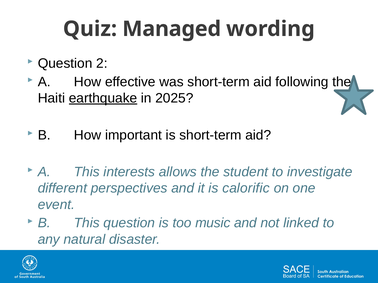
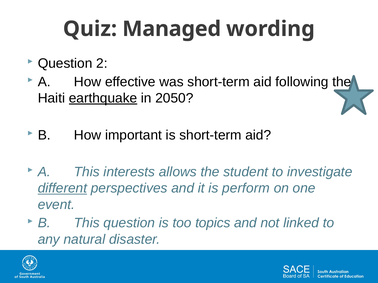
2025: 2025 -> 2050
different underline: none -> present
calorific: calorific -> perform
music: music -> topics
